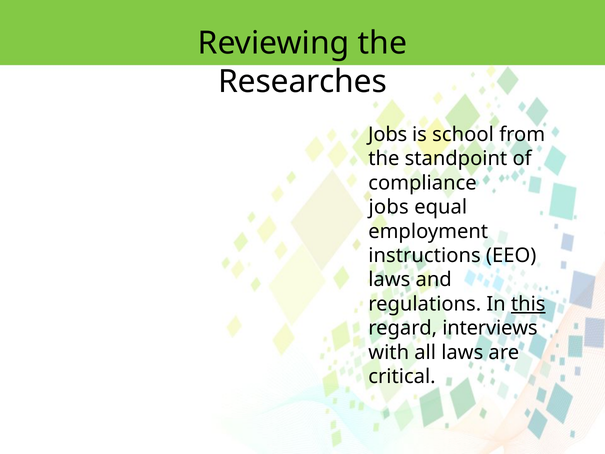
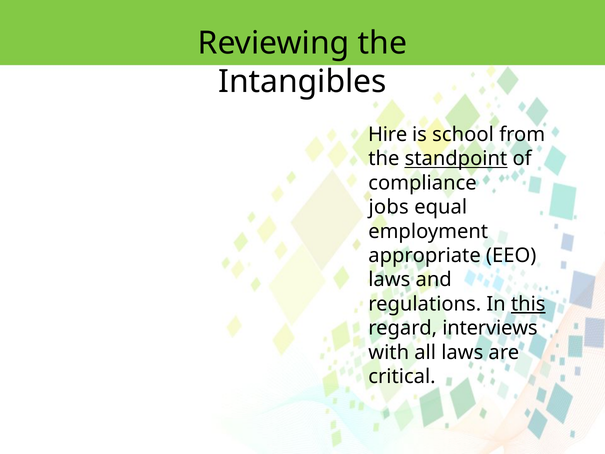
Researches: Researches -> Intangibles
Jobs at (388, 134): Jobs -> Hire
standpoint underline: none -> present
instructions: instructions -> appropriate
